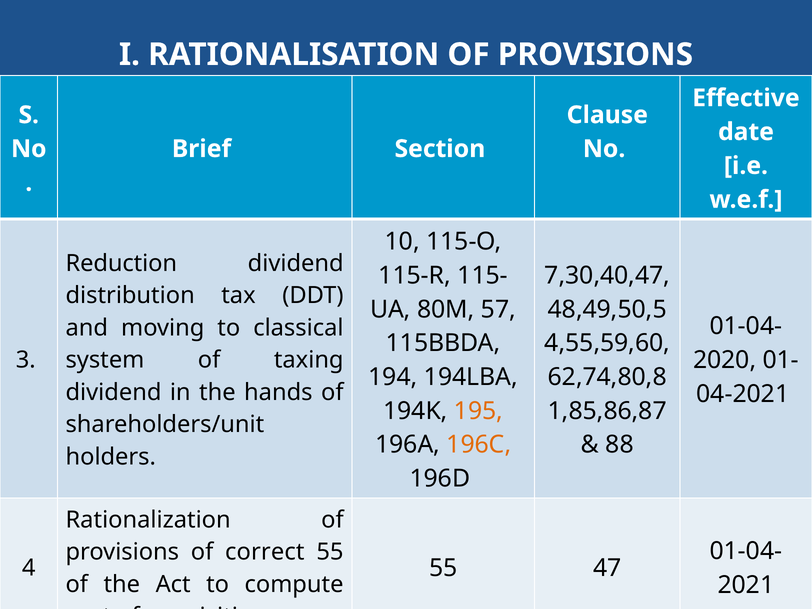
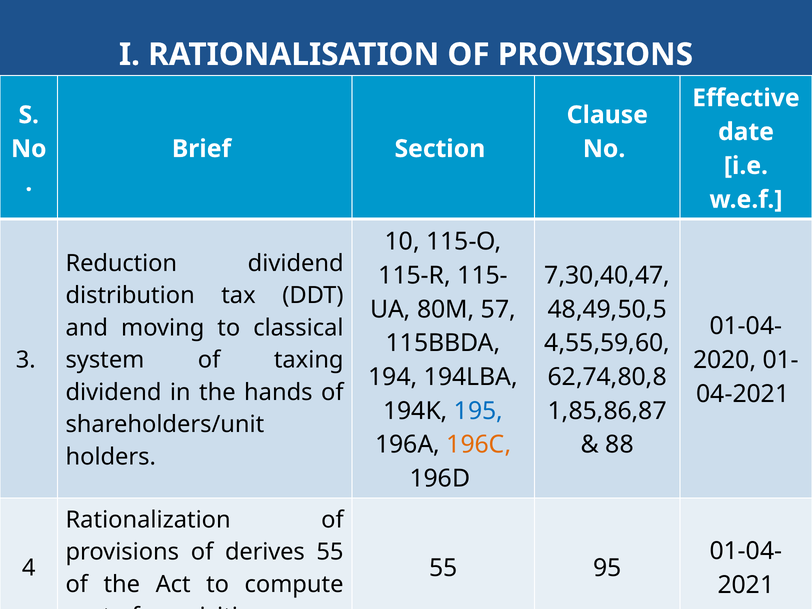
195 colour: orange -> blue
correct: correct -> derives
47: 47 -> 95
